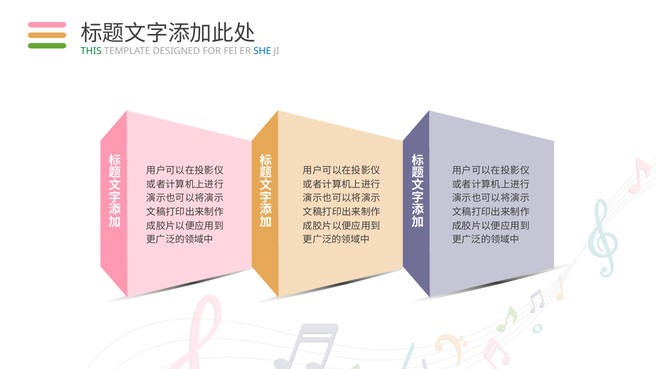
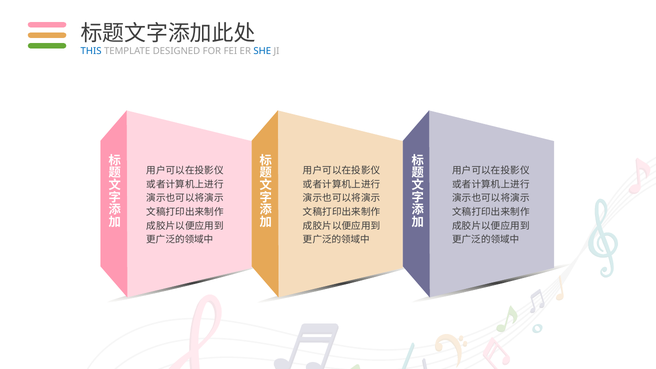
THIS colour: green -> blue
